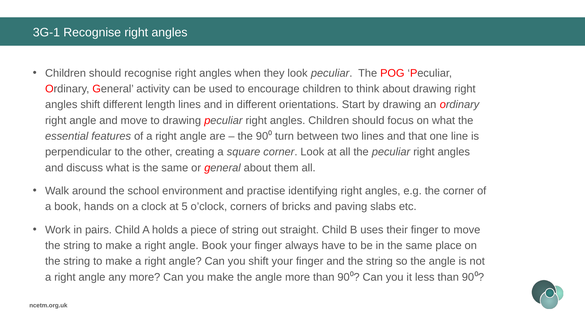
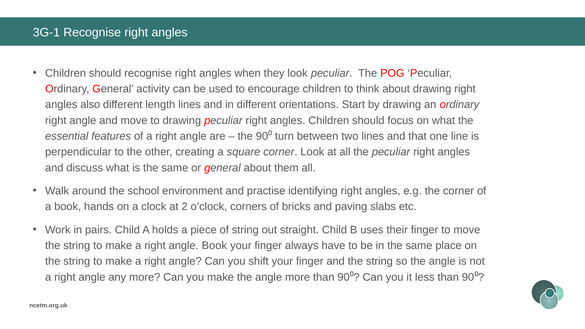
angles shift: shift -> also
5: 5 -> 2
